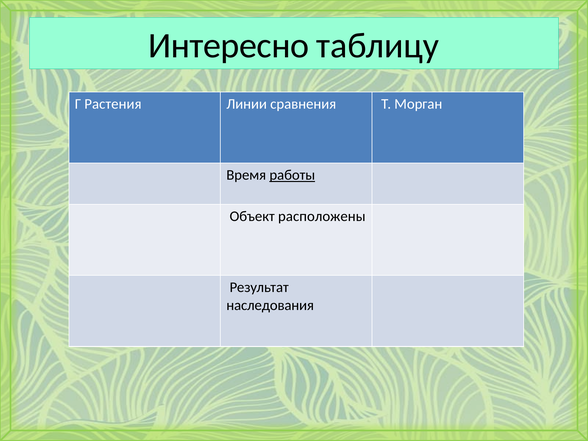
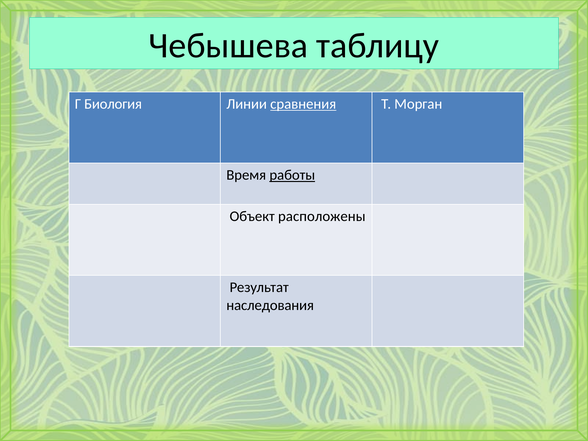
Интересно: Интересно -> Чебышева
Растения: Растения -> Биология
сравнения underline: none -> present
